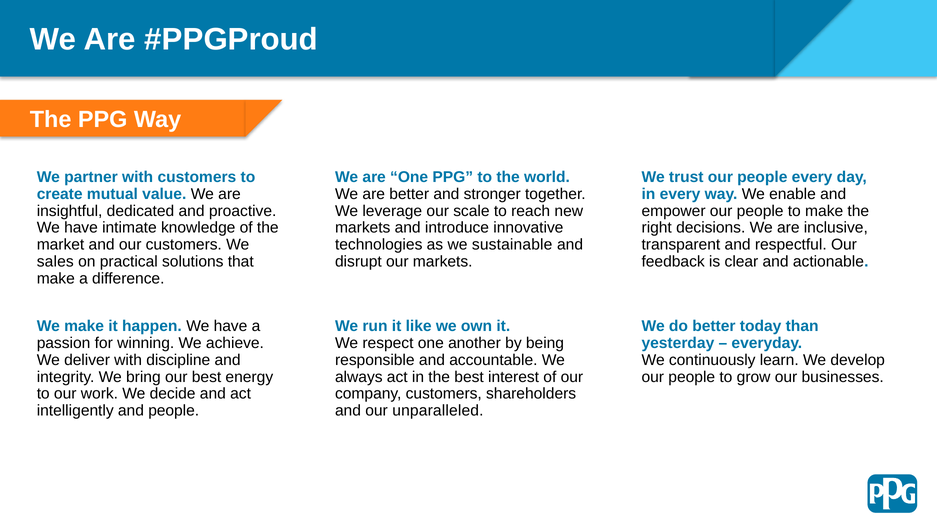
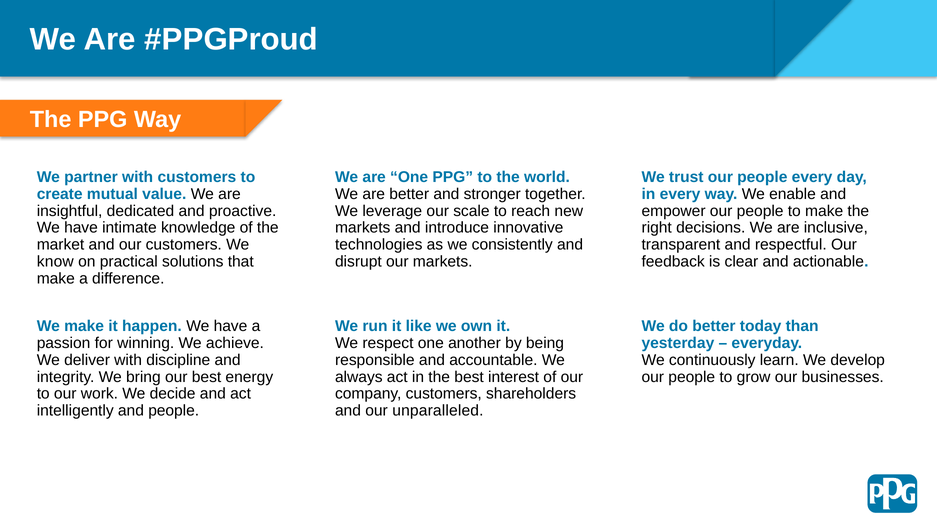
sustainable: sustainable -> consistently
sales: sales -> know
